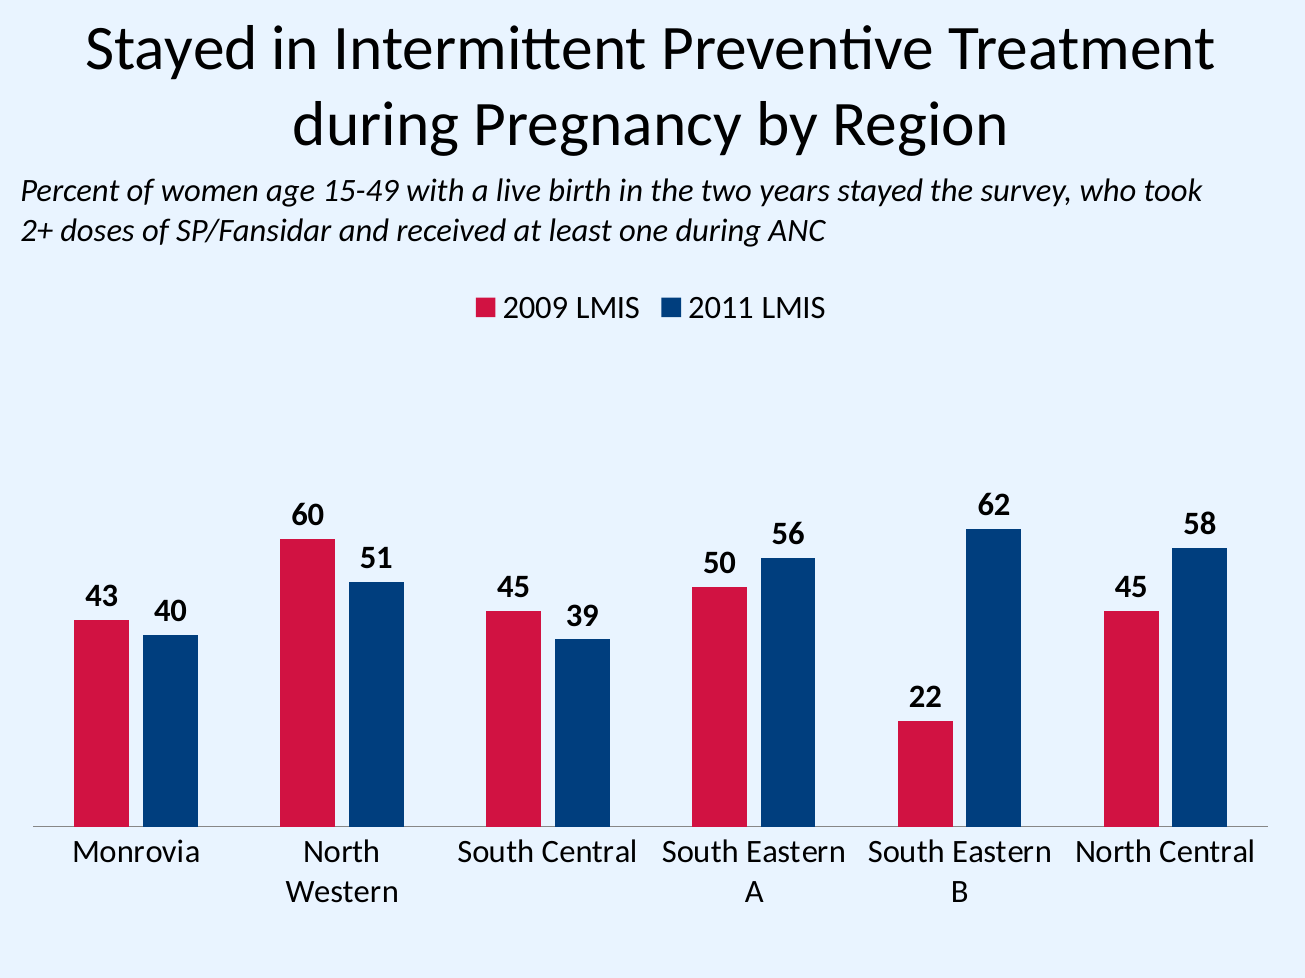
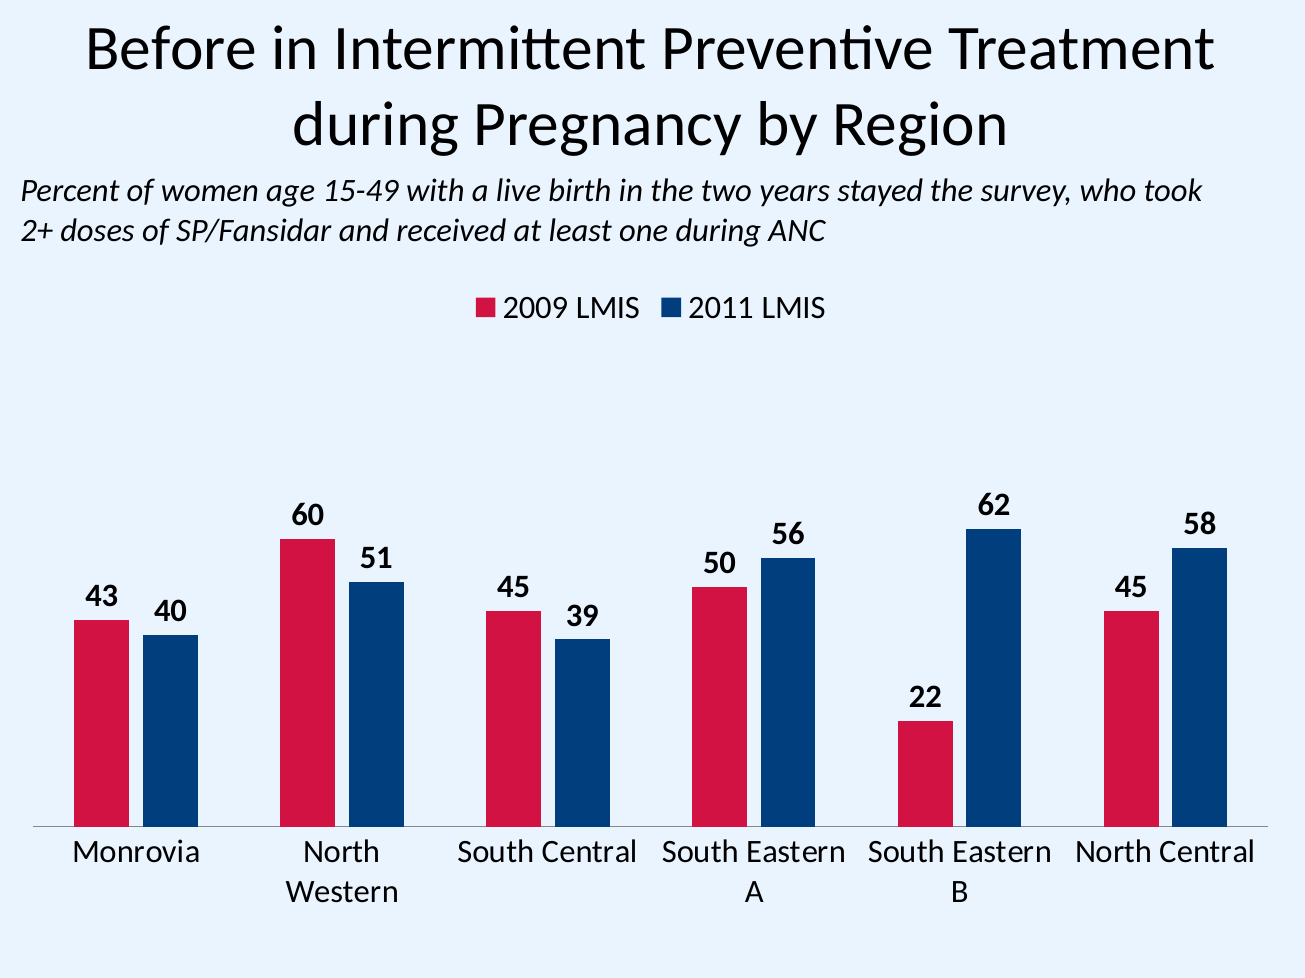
Stayed at (172, 49): Stayed -> Before
